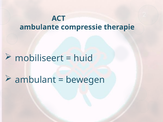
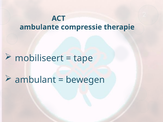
huid: huid -> tape
